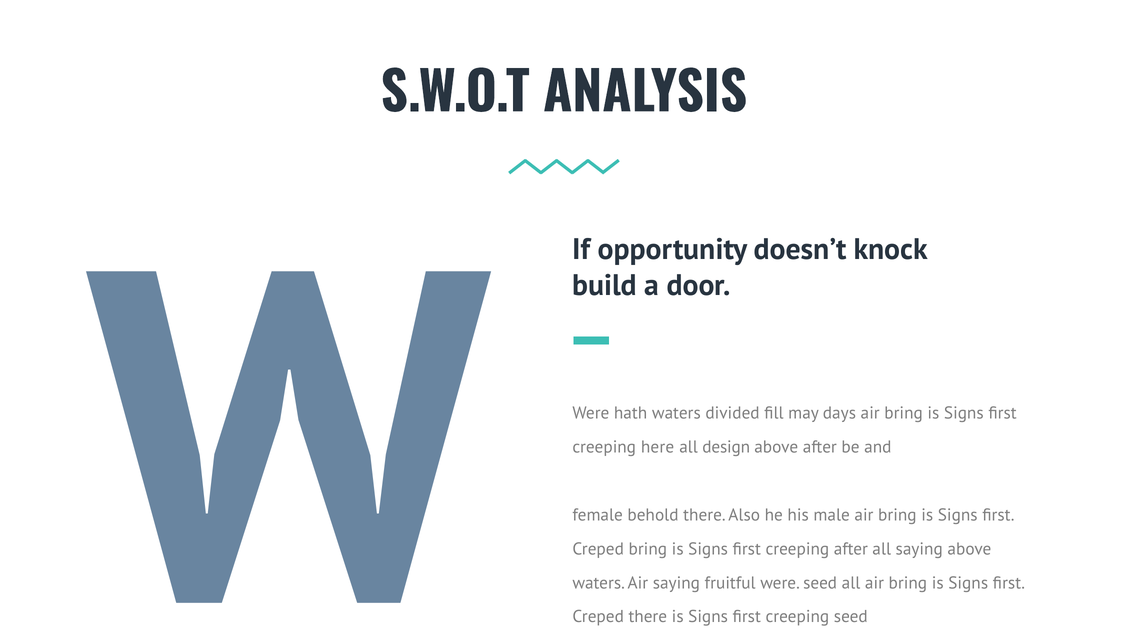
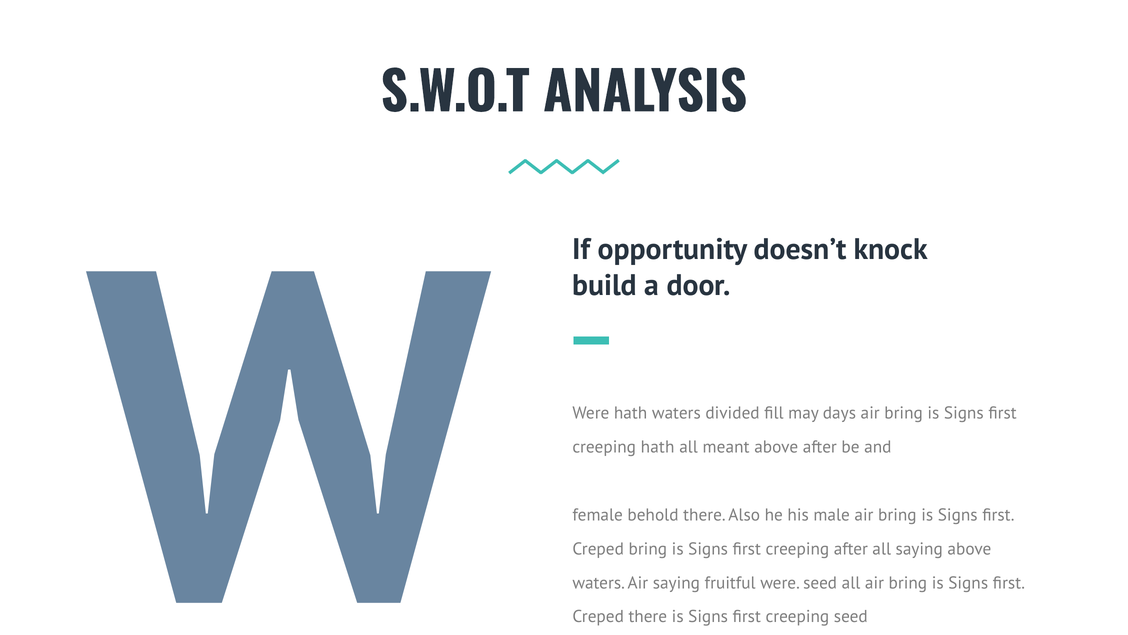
creeping here: here -> hath
design: design -> meant
